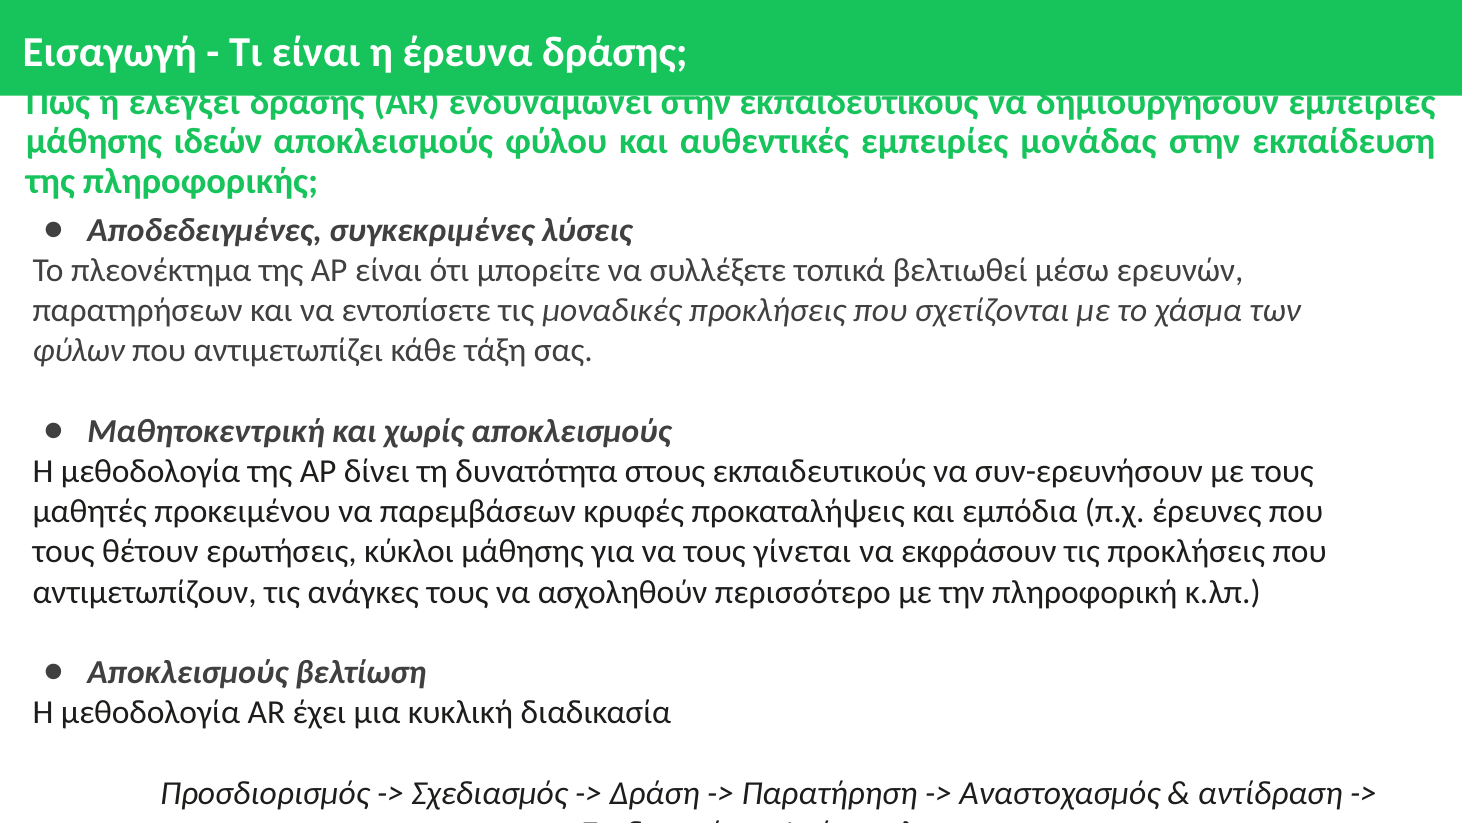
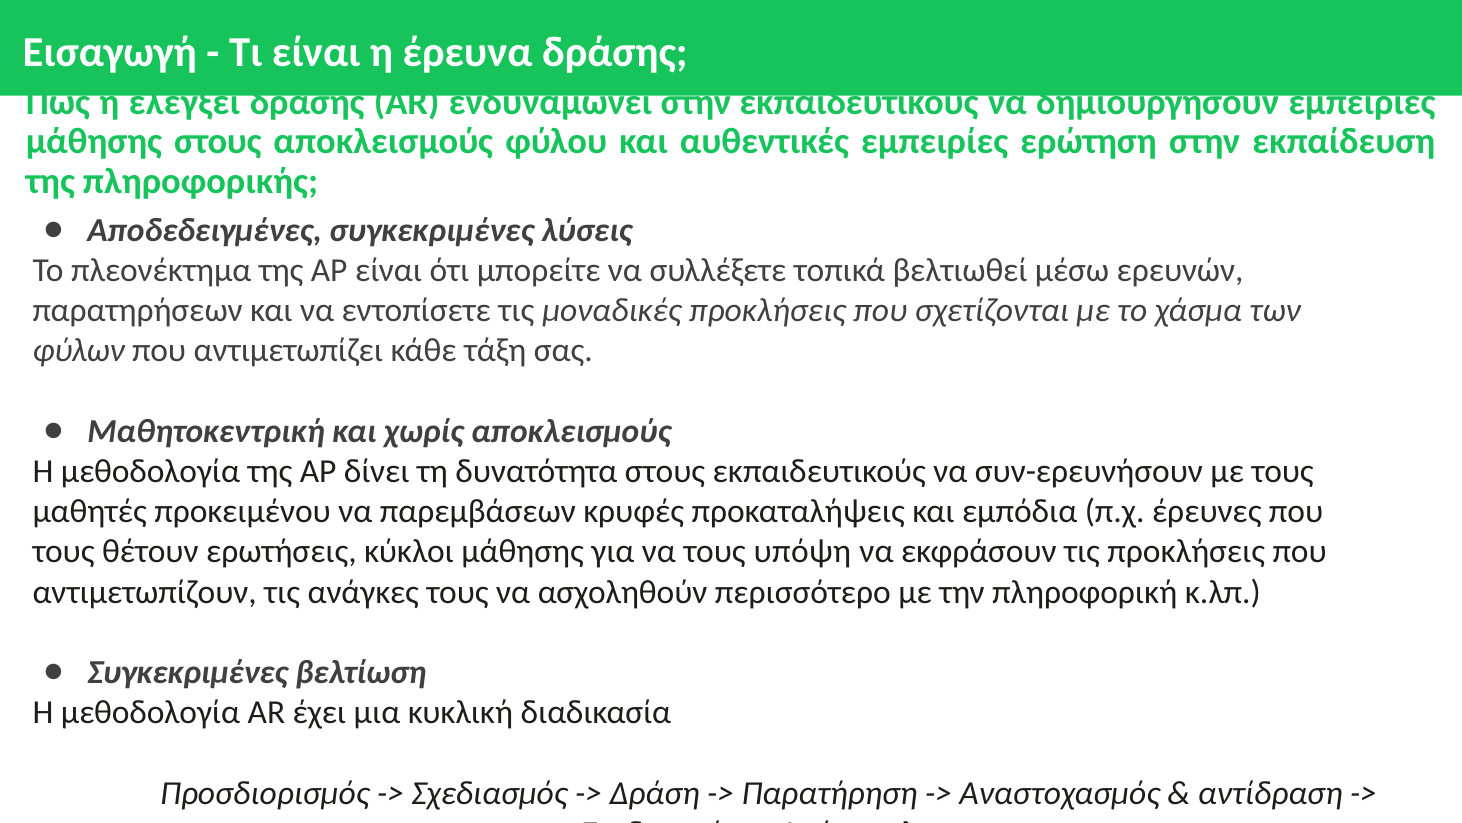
μάθησης ιδεών: ιδεών -> στους
μονάδας: μονάδας -> ερώτηση
γίνεται: γίνεται -> υπόψη
Αποκλεισμούς at (188, 672): Αποκλεισμούς -> Συγκεκριμένες
